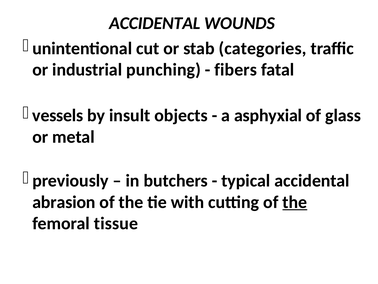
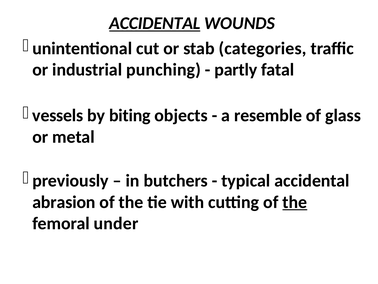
ACCIDENTAL at (155, 23) underline: none -> present
fibers: fibers -> partly
insult: insult -> biting
asphyxial: asphyxial -> resemble
tissue: tissue -> under
